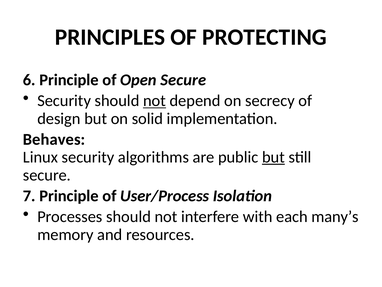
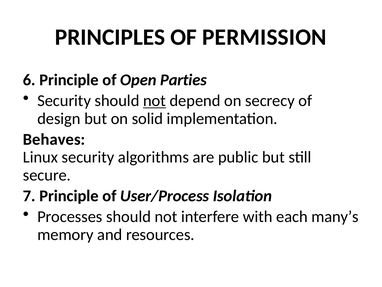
PROTECTING: PROTECTING -> PERMISSION
Open Secure: Secure -> Parties
but at (273, 157) underline: present -> none
